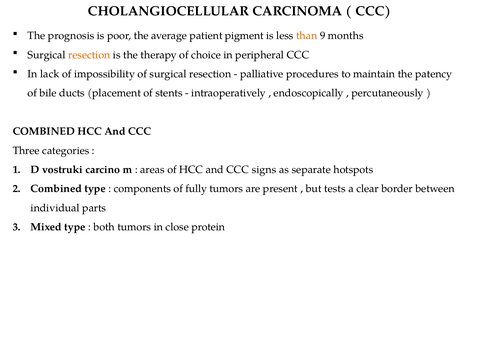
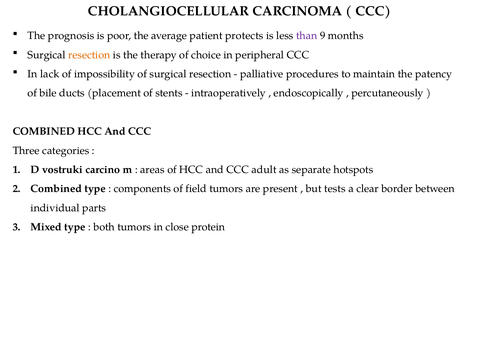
pigment: pigment -> protects
than colour: orange -> purple
signs: signs -> adult
fully: fully -> field
